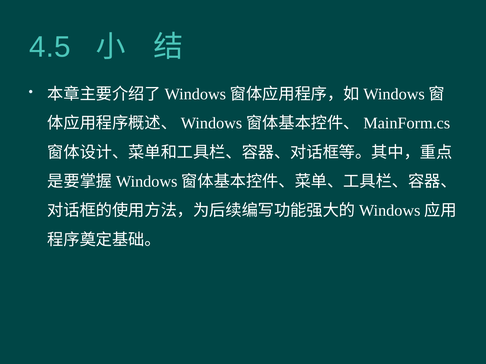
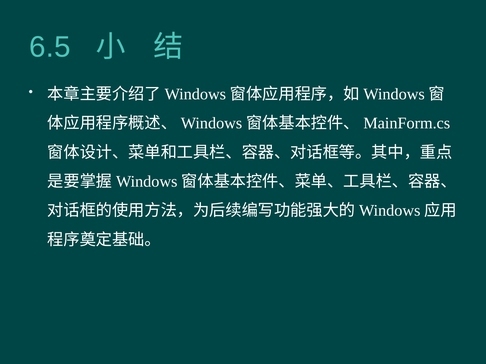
4.5: 4.5 -> 6.5
